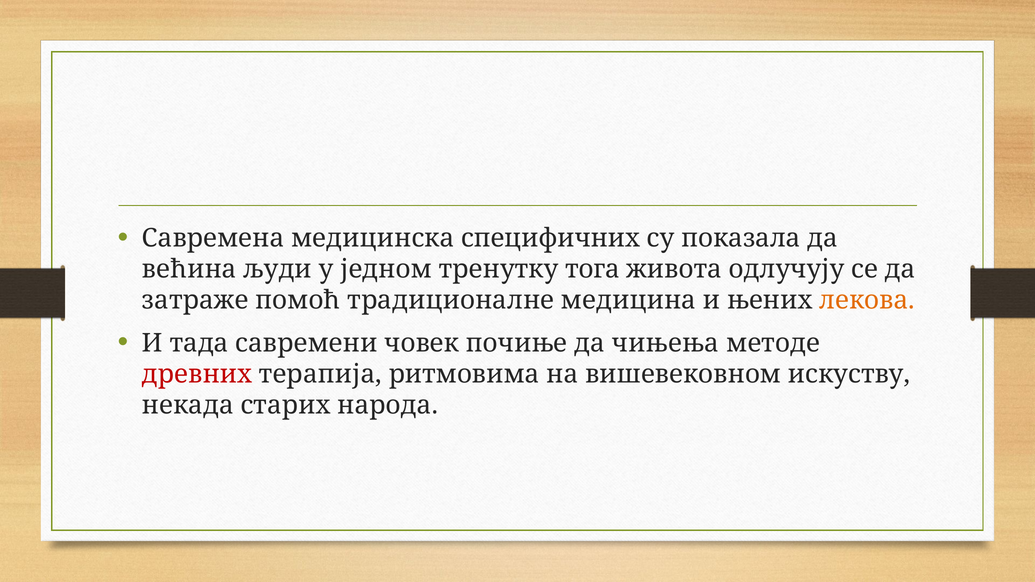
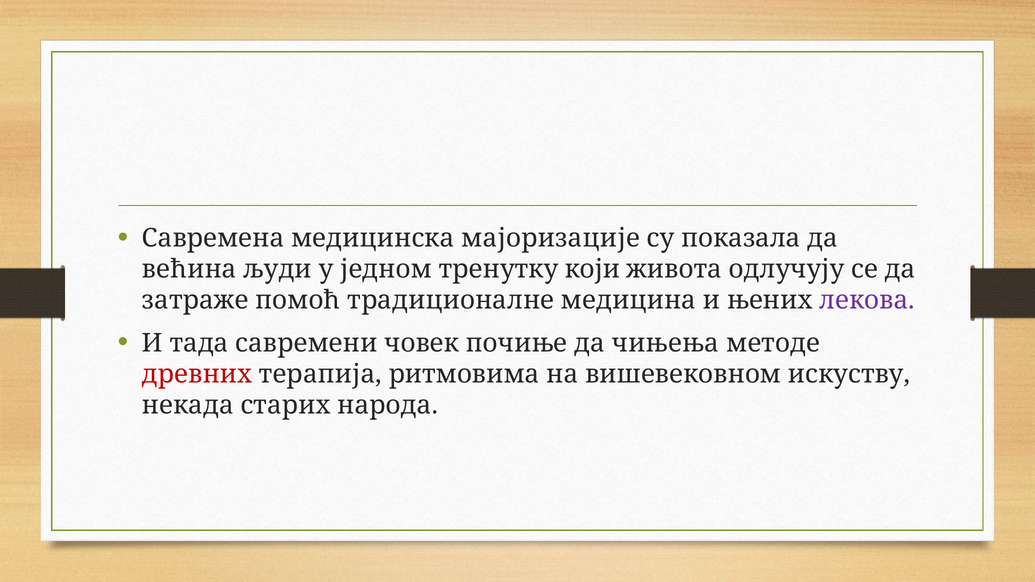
специфичних: специфичних -> мајоризације
тога: тога -> који
лекова colour: orange -> purple
